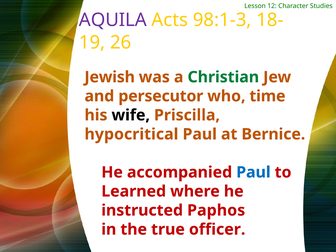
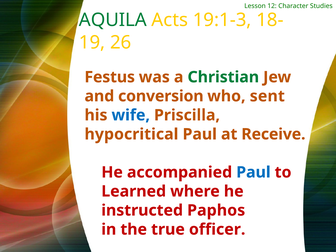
AQUILA colour: purple -> green
98:1-3: 98:1-3 -> 19:1-3
Jewish: Jewish -> Festus
persecutor: persecutor -> conversion
time: time -> sent
wife colour: black -> blue
Bernice: Bernice -> Receive
